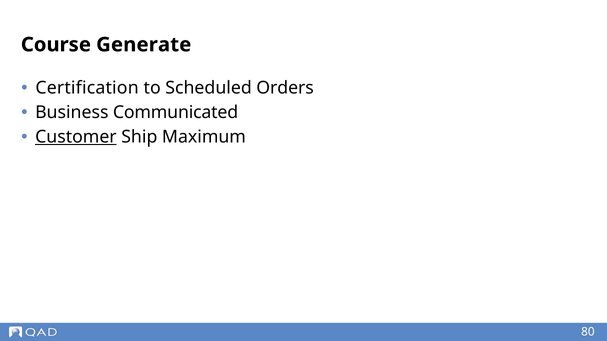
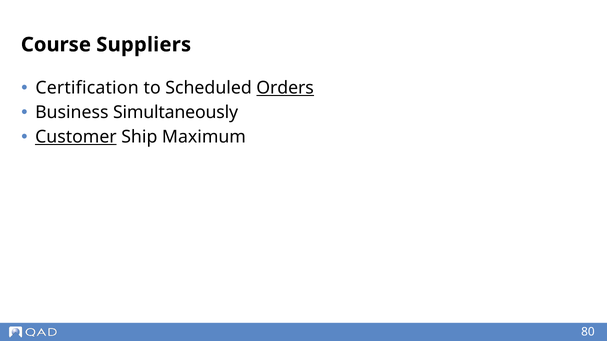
Generate: Generate -> Suppliers
Orders underline: none -> present
Communicated: Communicated -> Simultaneously
